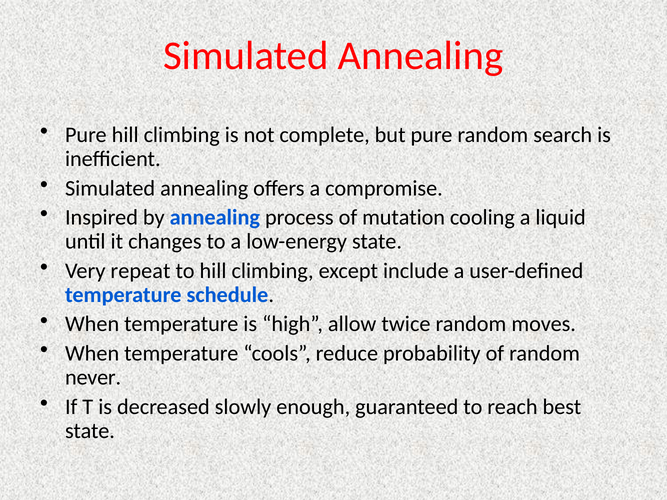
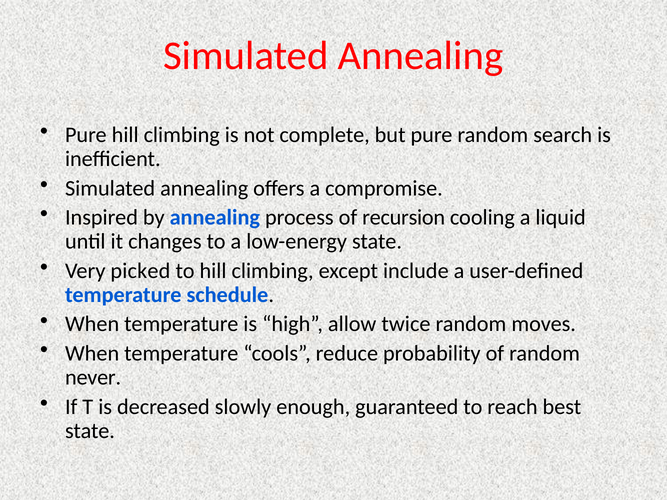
mutation: mutation -> recursion
repeat: repeat -> picked
